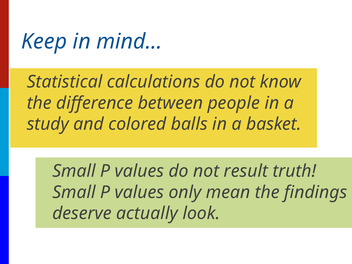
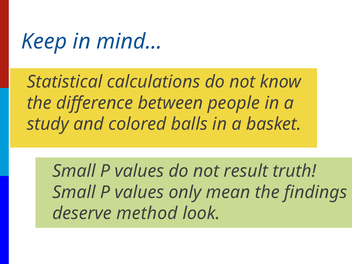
actually: actually -> method
